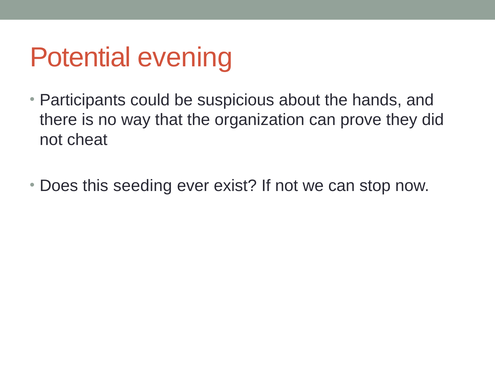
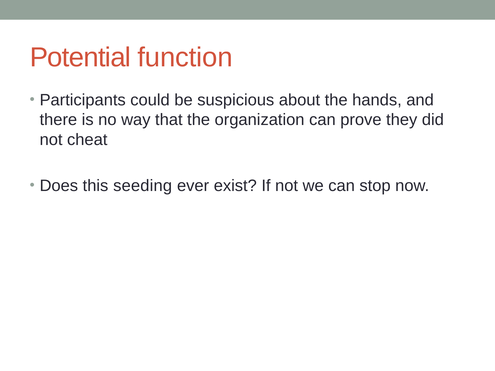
evening: evening -> function
